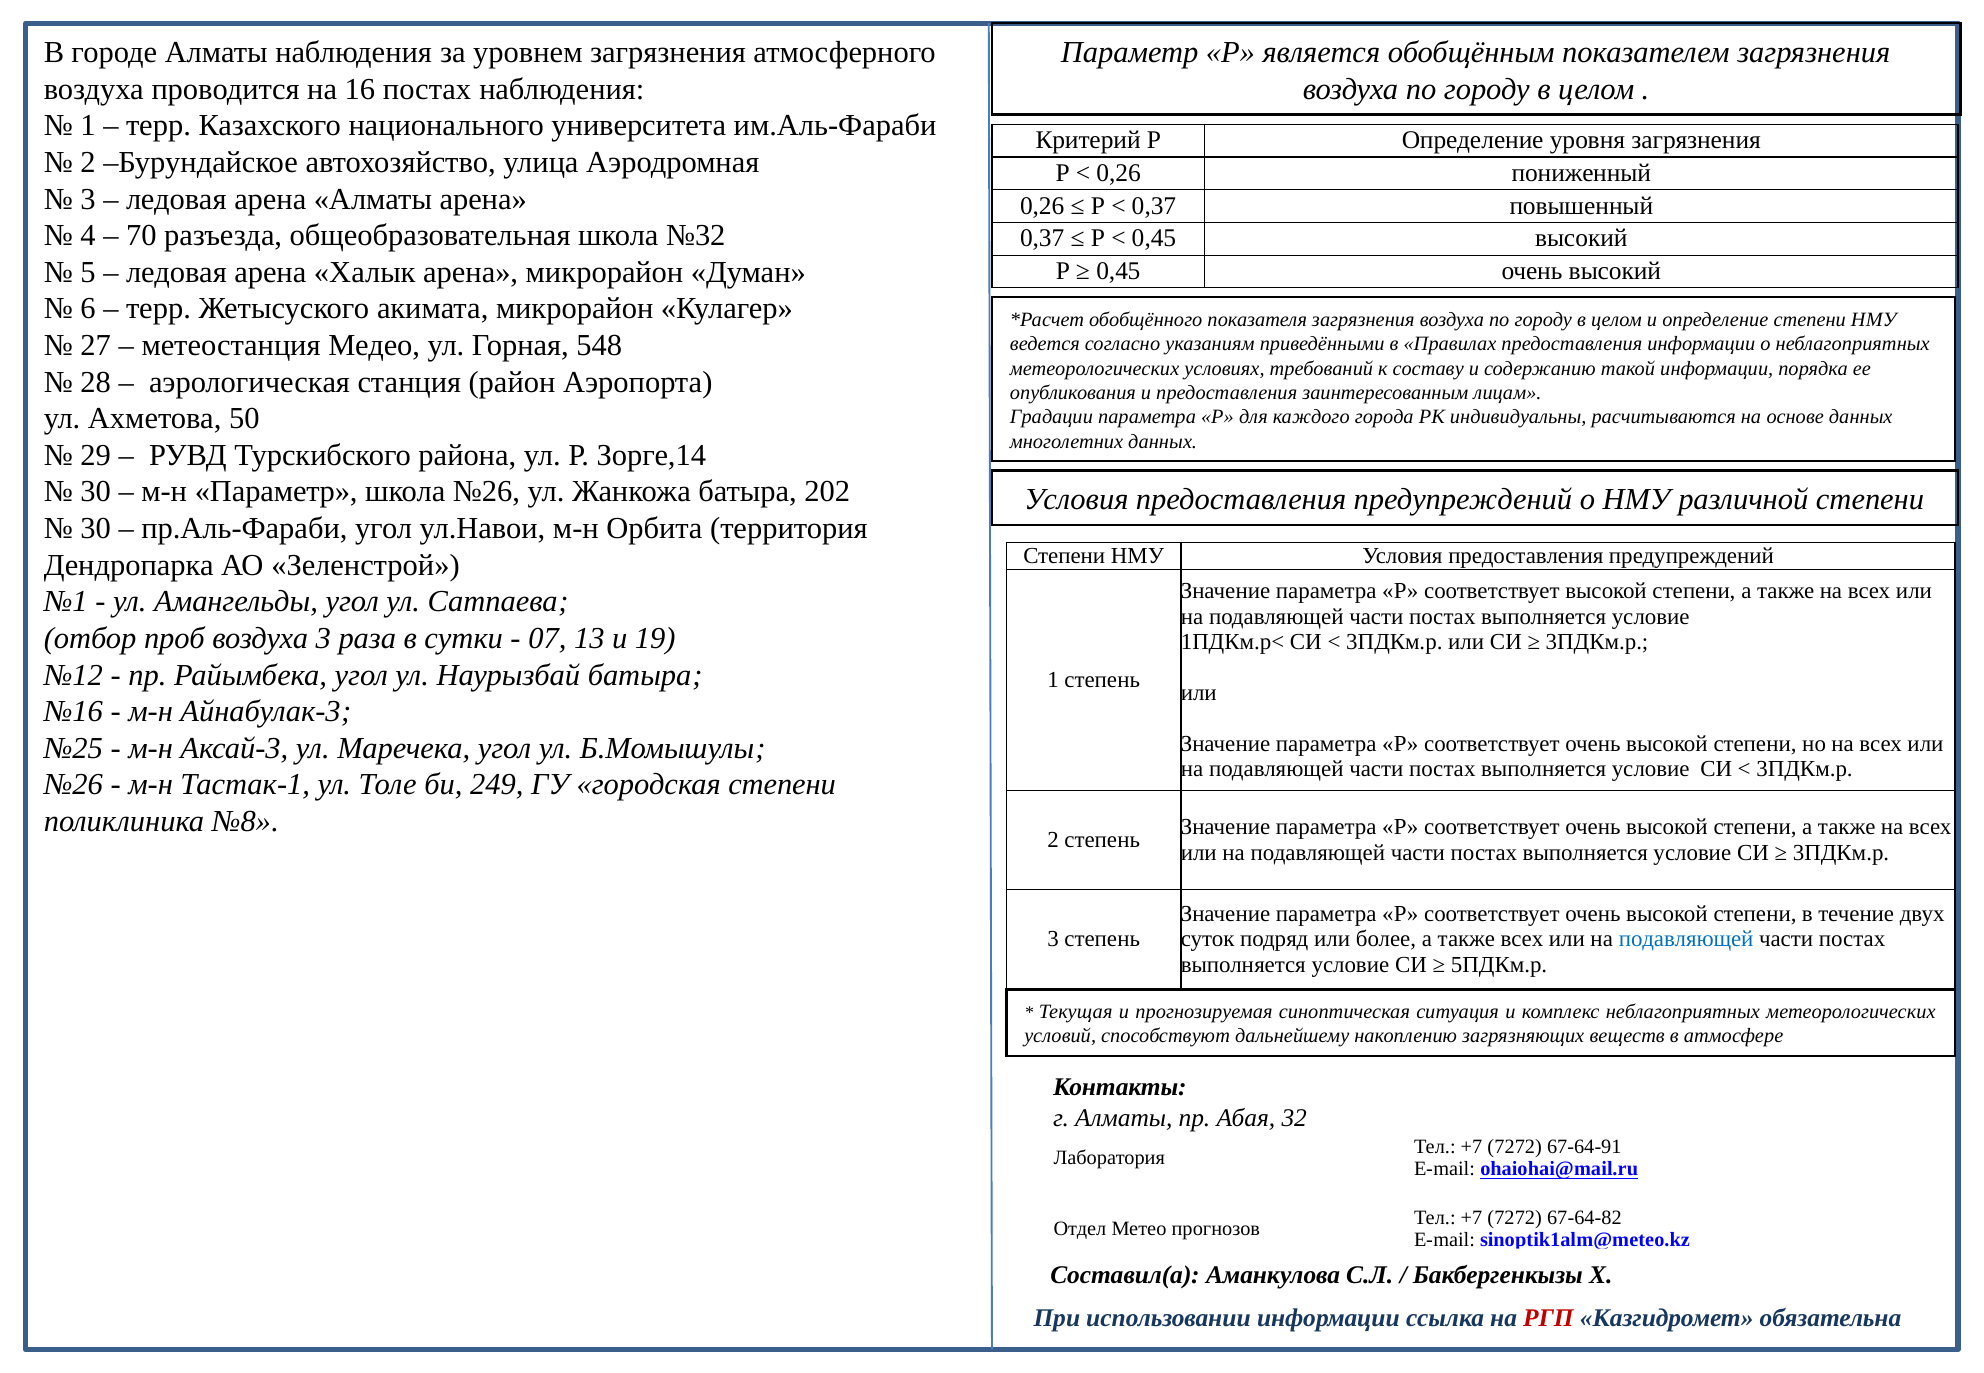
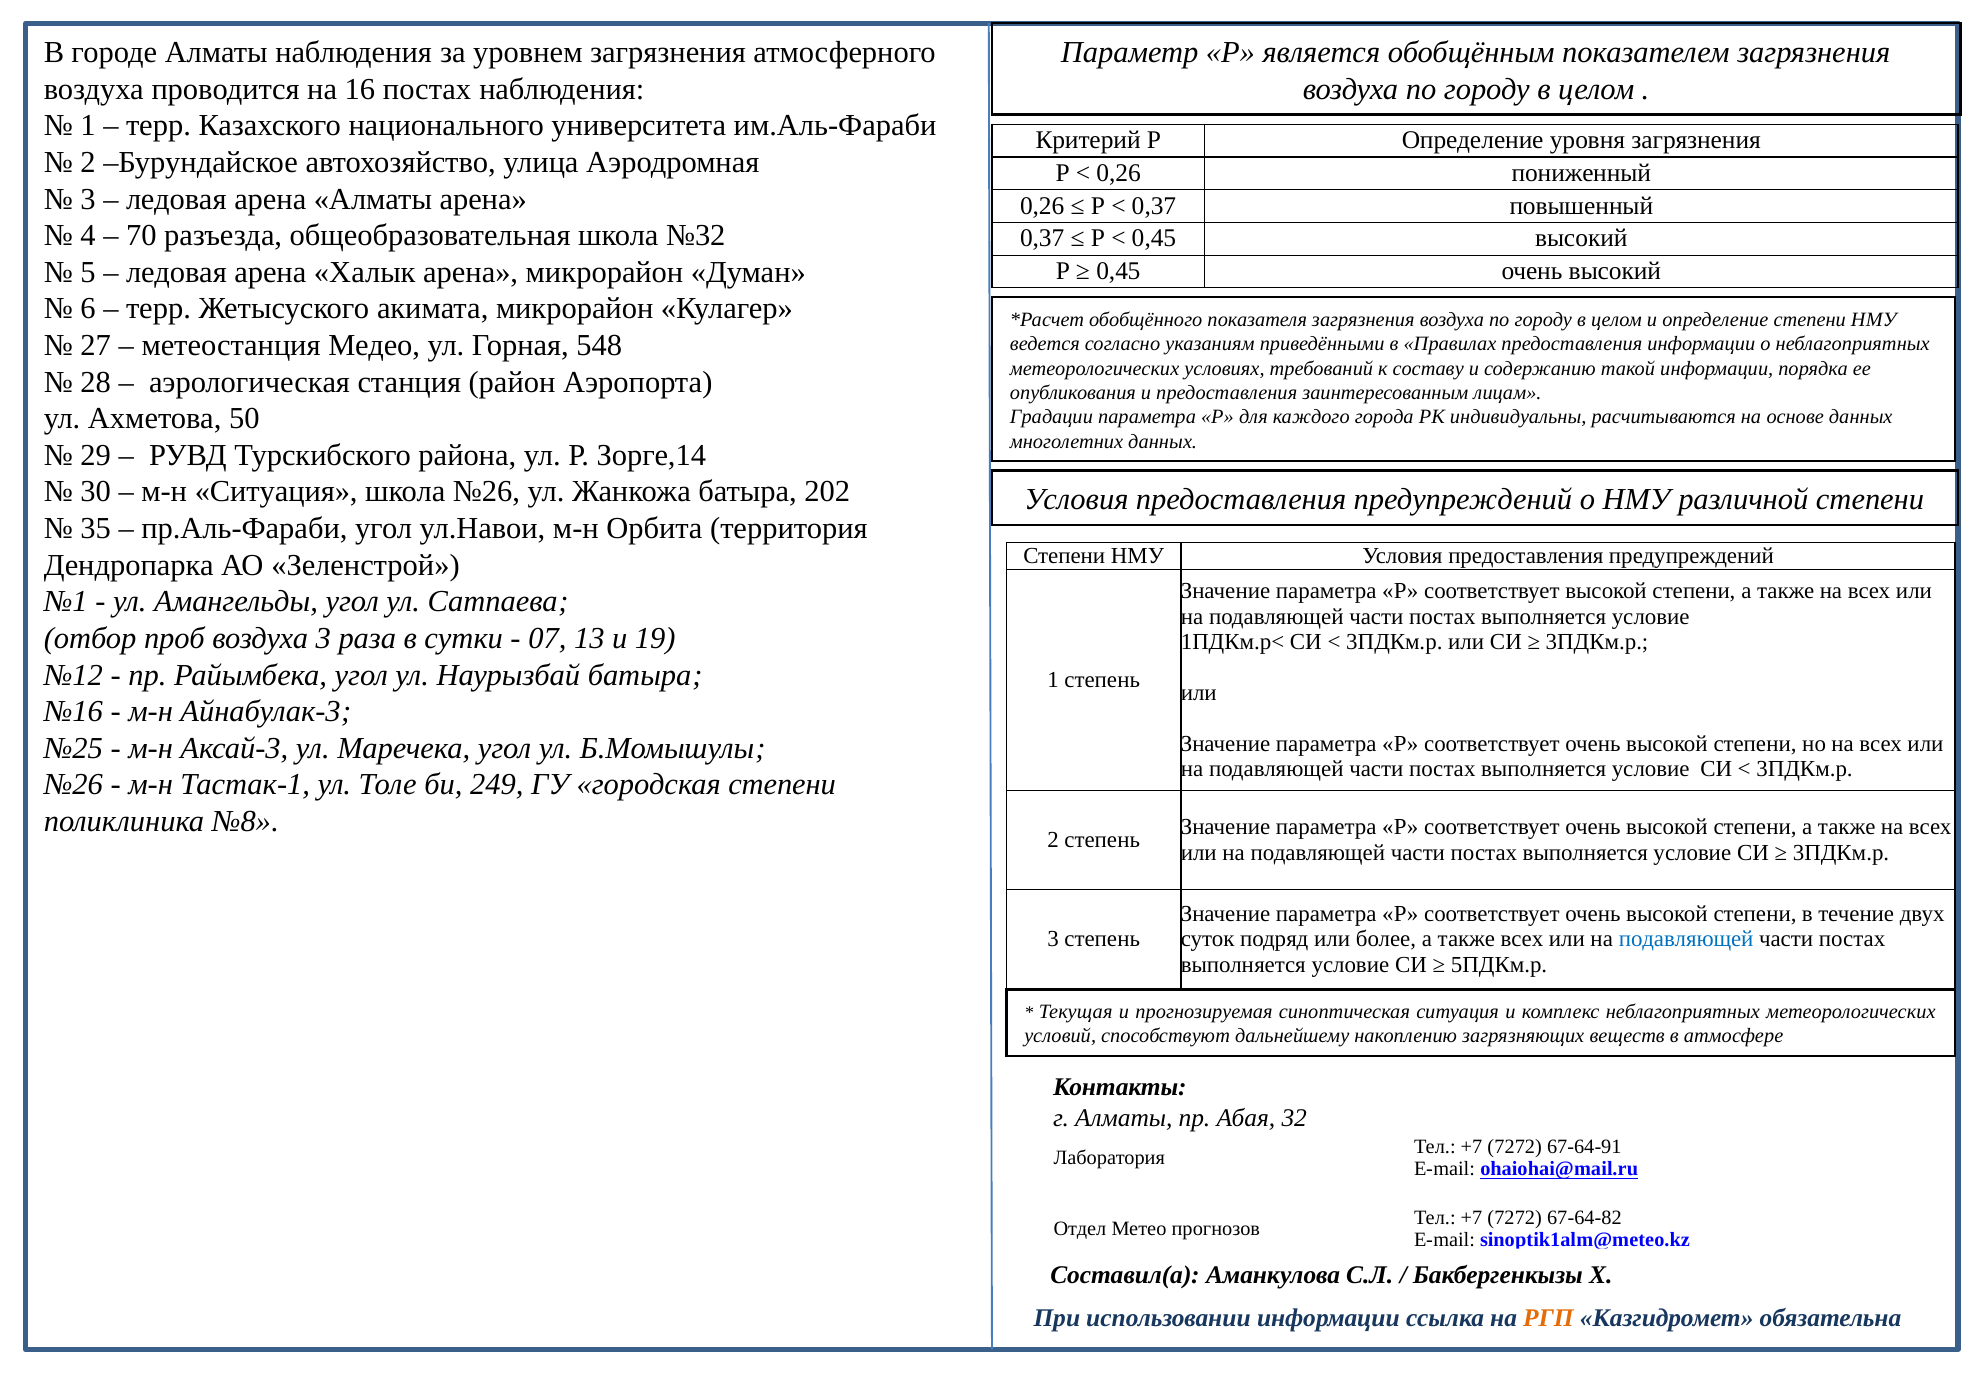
м-н Параметр: Параметр -> Ситуация
30 at (96, 529): 30 -> 35
РГП colour: red -> orange
